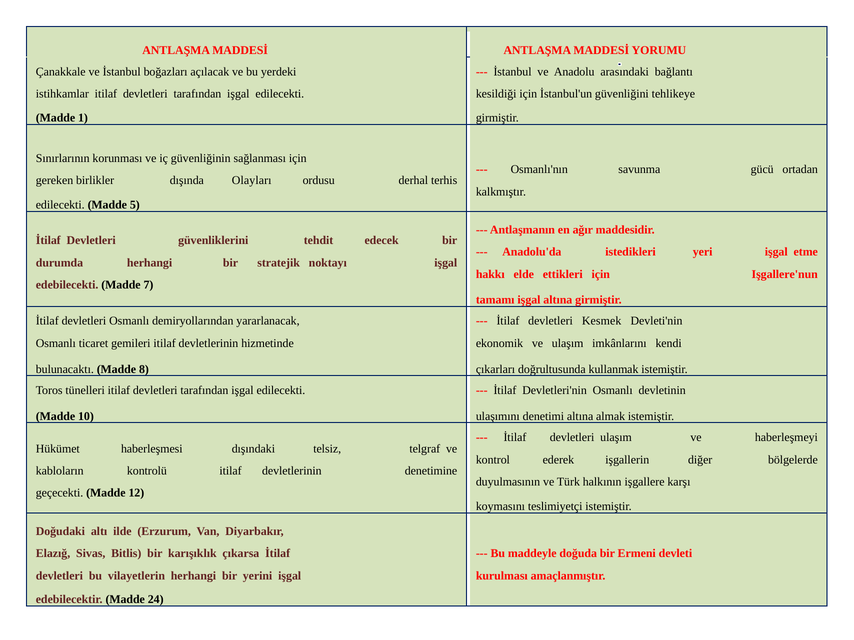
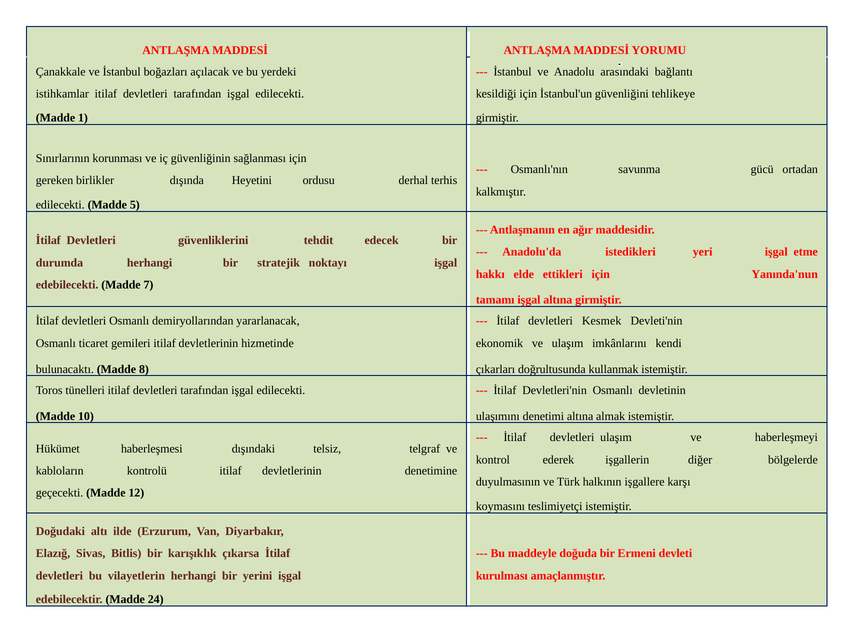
Olayları: Olayları -> Heyetini
Işgallere'nun: Işgallere'nun -> Yanında'nun
